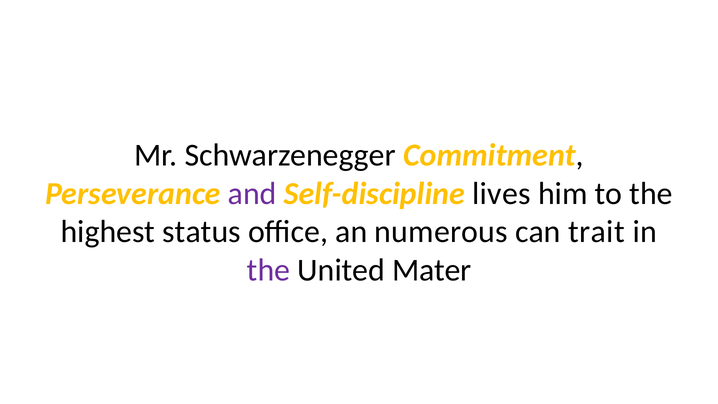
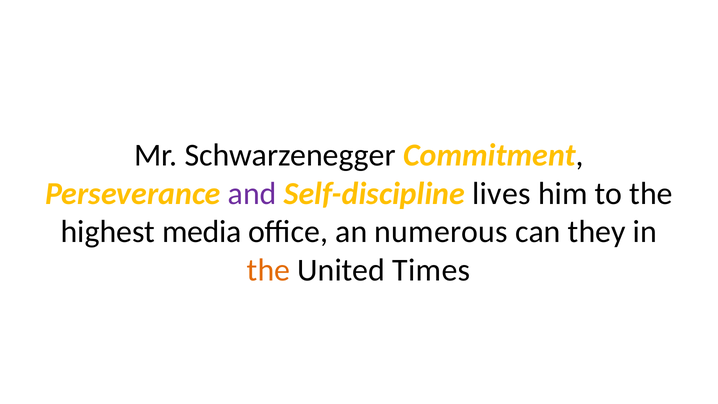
status: status -> media
trait: trait -> they
the at (269, 270) colour: purple -> orange
Mater: Mater -> Times
